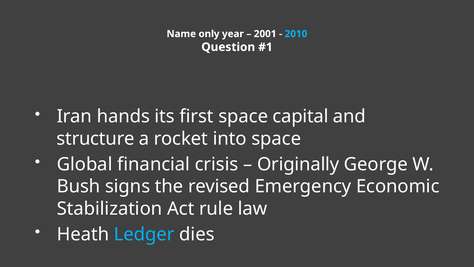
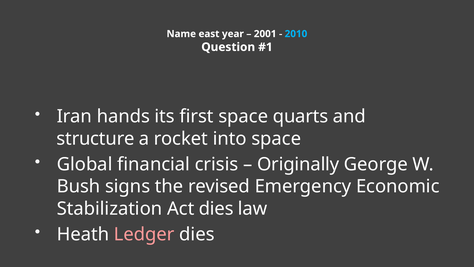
only: only -> east
capital: capital -> quarts
Act rule: rule -> dies
Ledger colour: light blue -> pink
